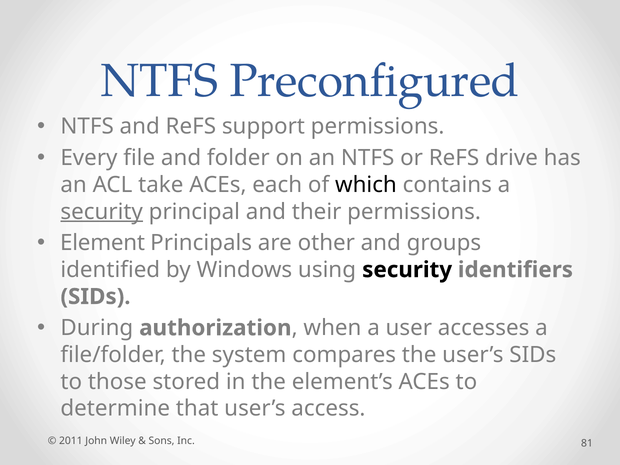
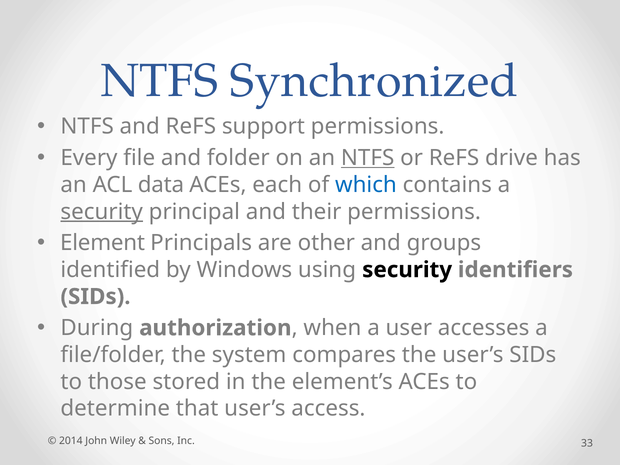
Preconfigured: Preconfigured -> Synchronized
NTFS at (368, 158) underline: none -> present
take: take -> data
which colour: black -> blue
2011: 2011 -> 2014
81: 81 -> 33
